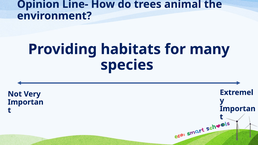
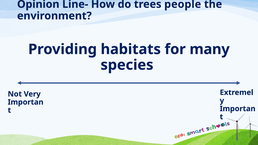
animal: animal -> people
